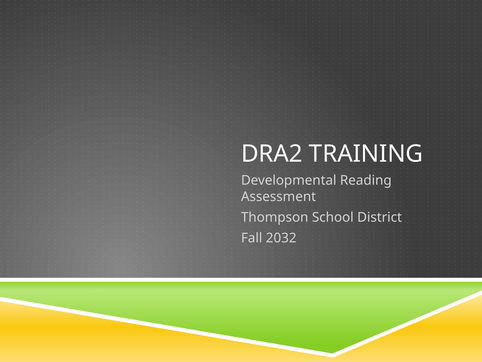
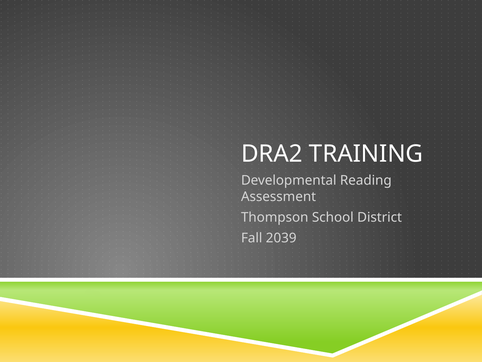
2032: 2032 -> 2039
